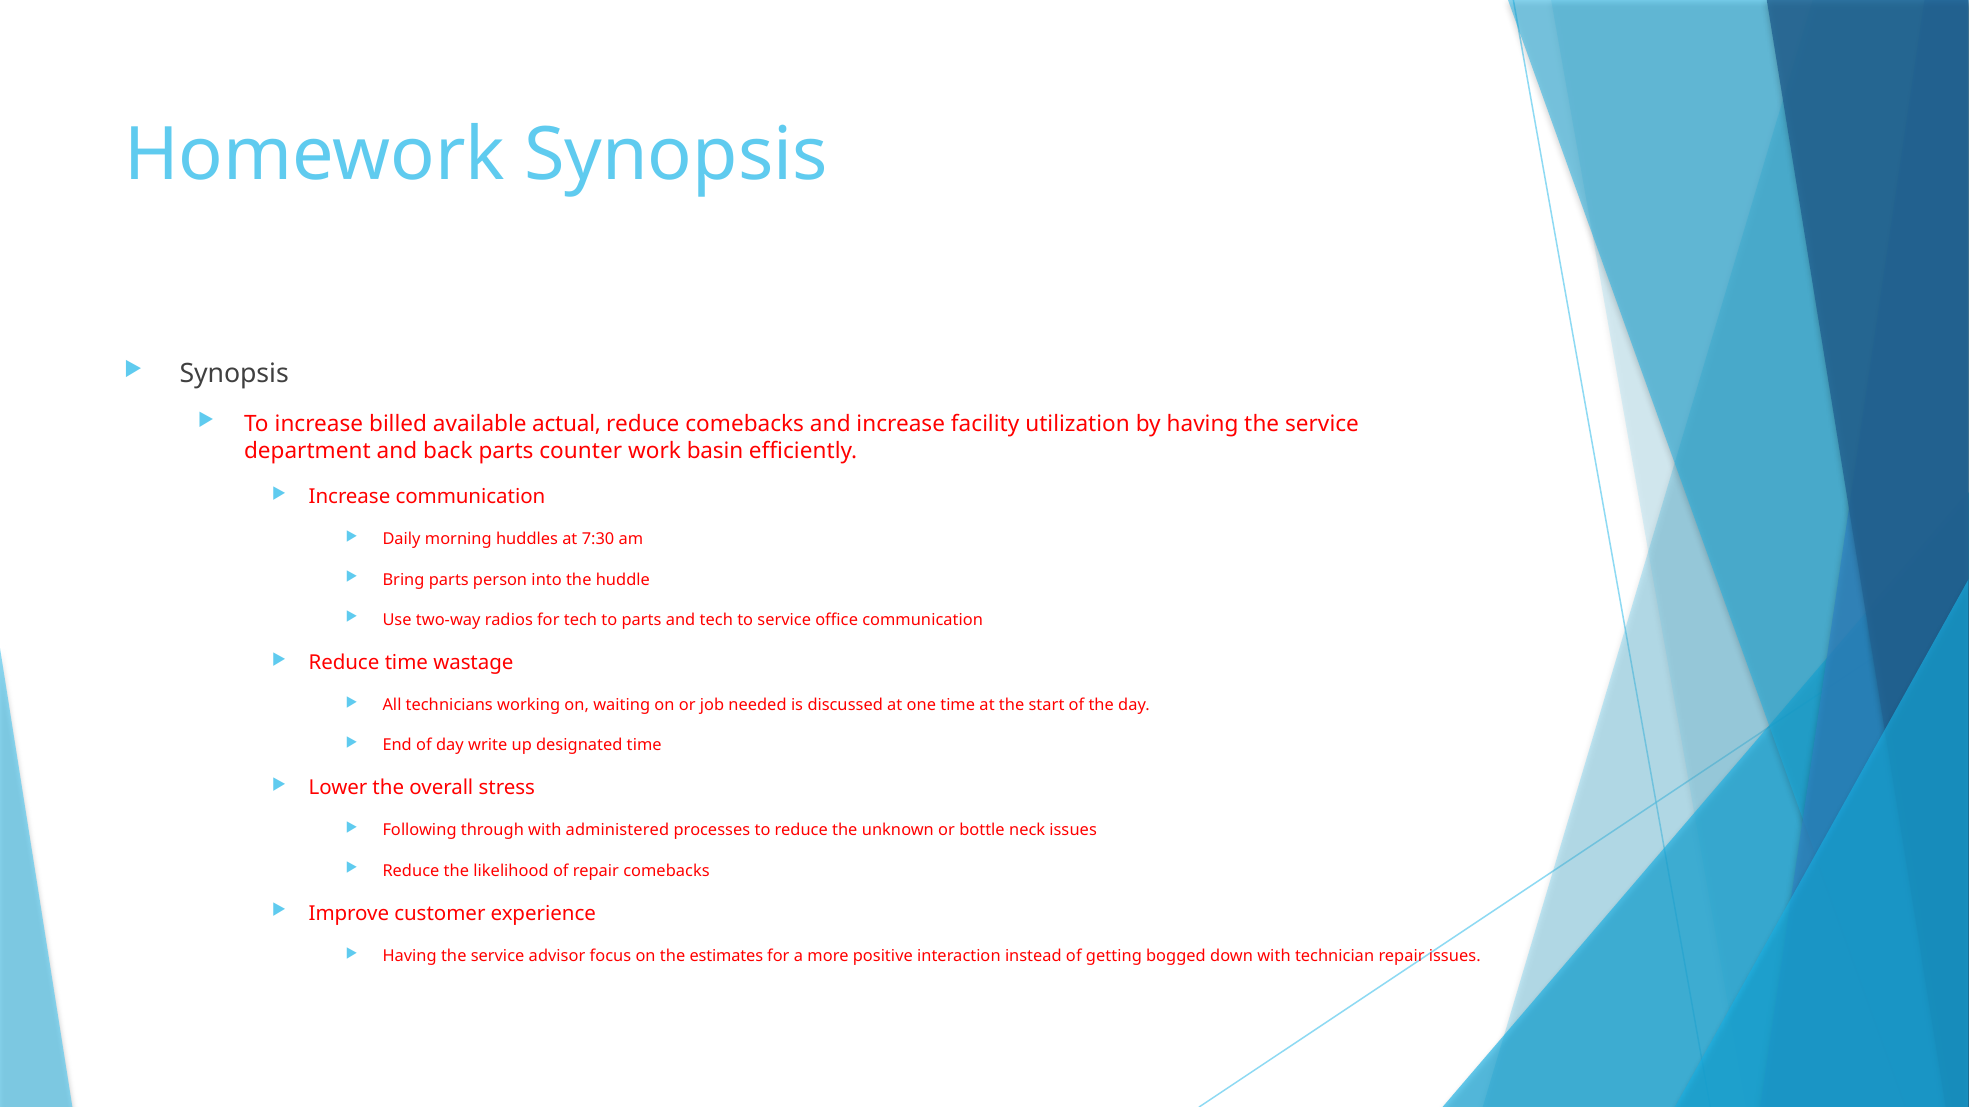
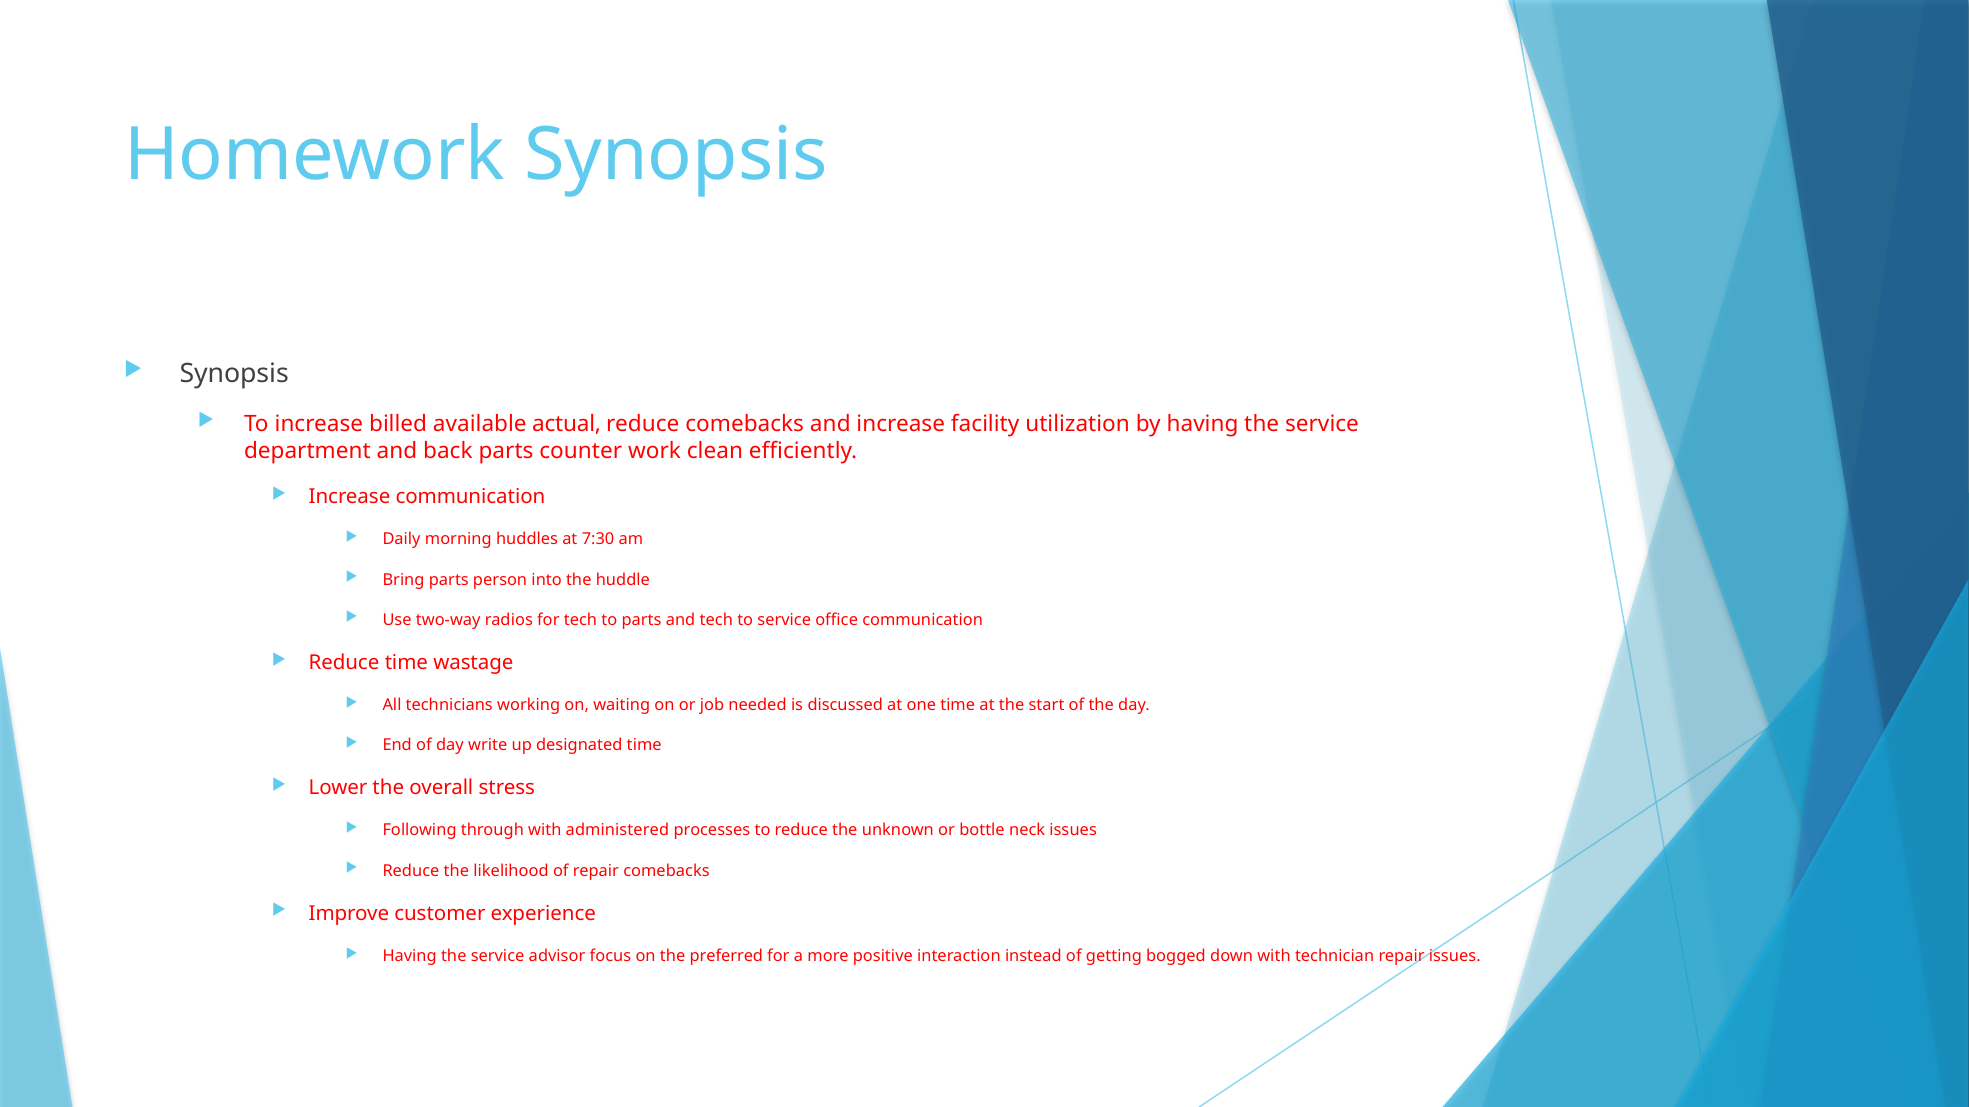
basin: basin -> clean
estimates: estimates -> preferred
